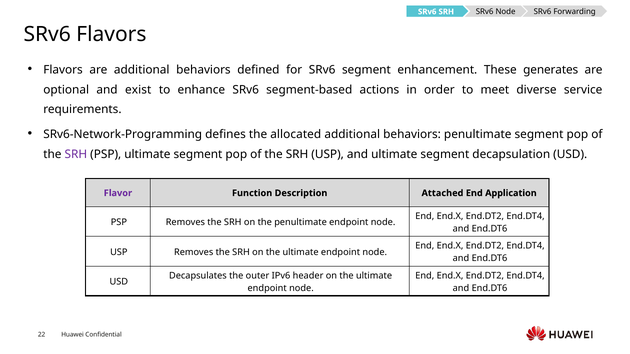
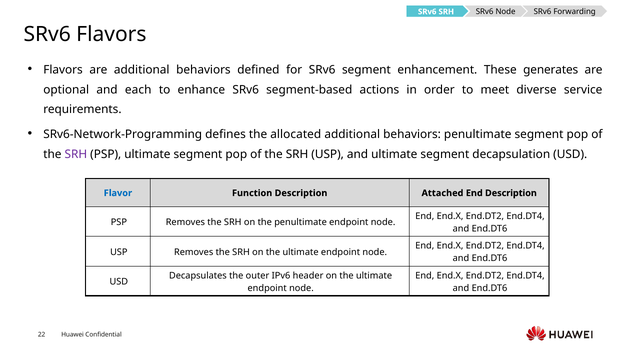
exist: exist -> each
Flavor colour: purple -> blue
End Application: Application -> Description
